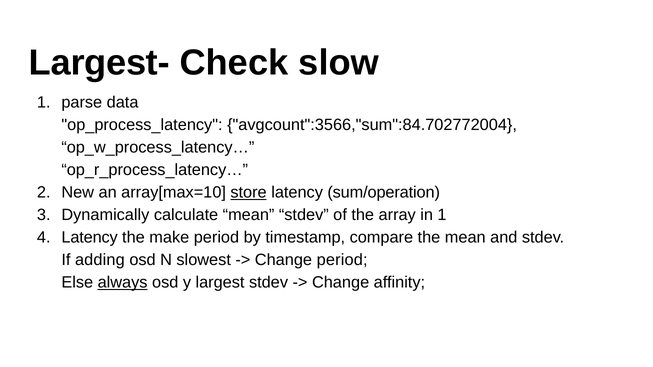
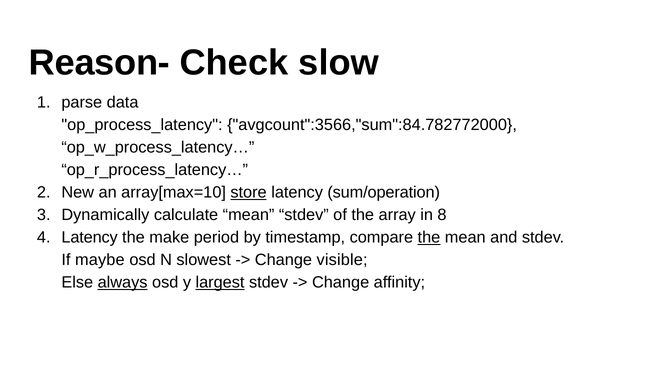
Largest-: Largest- -> Reason-
avgcount":3566,"sum":84.702772004: avgcount":3566,"sum":84.702772004 -> avgcount":3566,"sum":84.782772000
in 1: 1 -> 8
the at (429, 238) underline: none -> present
adding: adding -> maybe
Change period: period -> visible
largest underline: none -> present
